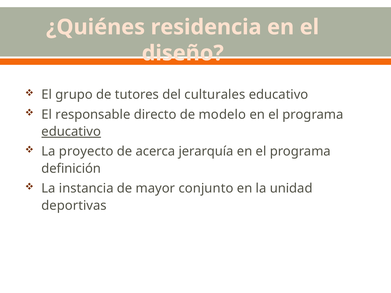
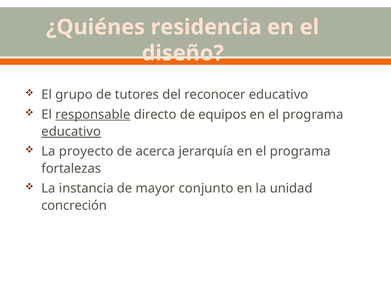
culturales: culturales -> reconocer
responsable underline: none -> present
modelo: modelo -> equipos
definición: definición -> fortalezas
deportivas: deportivas -> concreción
